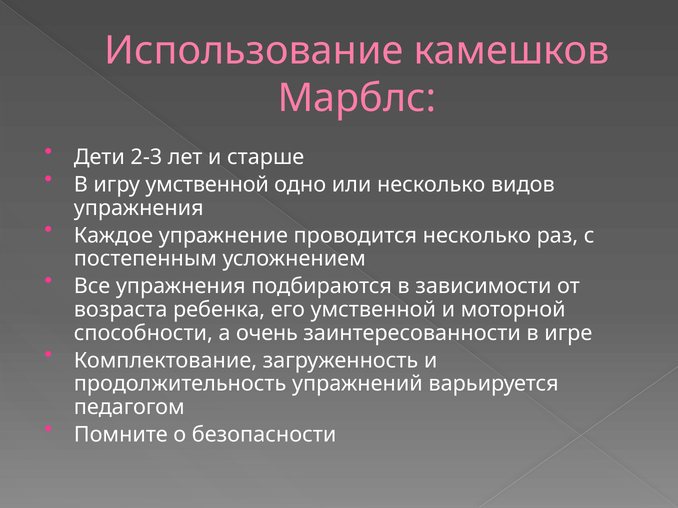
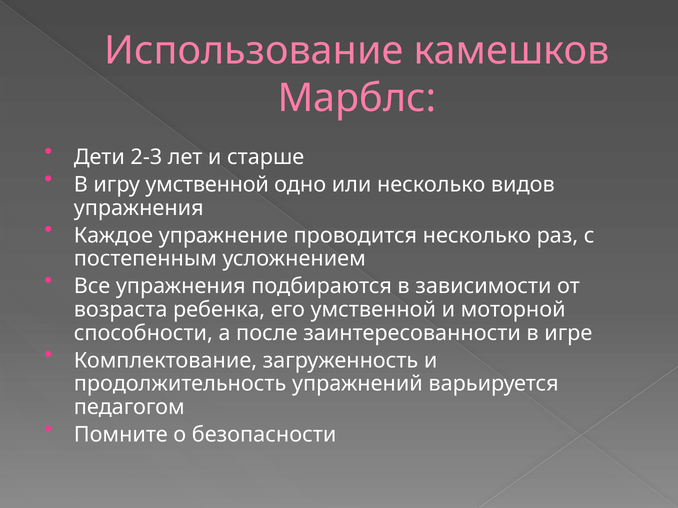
очень: очень -> после
